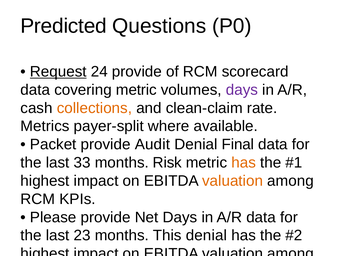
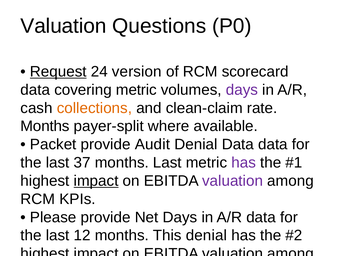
Predicted at (64, 26): Predicted -> Valuation
24 provide: provide -> version
Metrics at (45, 126): Metrics -> Months
Denial Final: Final -> Data
33: 33 -> 37
months Risk: Risk -> Last
has at (244, 163) colour: orange -> purple
impact at (96, 181) underline: none -> present
valuation at (233, 181) colour: orange -> purple
23: 23 -> 12
